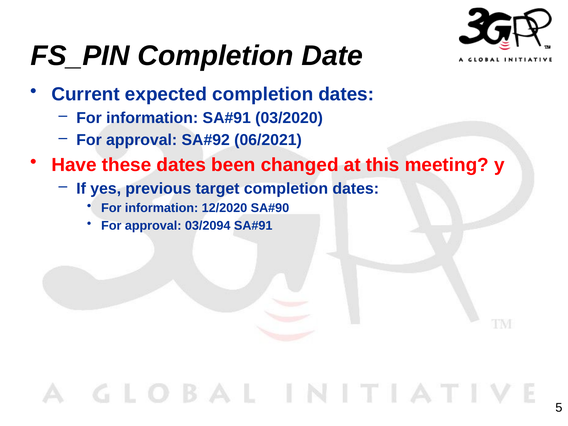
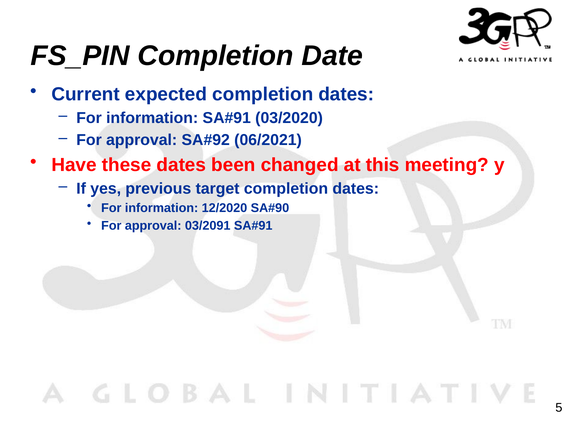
03/2094: 03/2094 -> 03/2091
